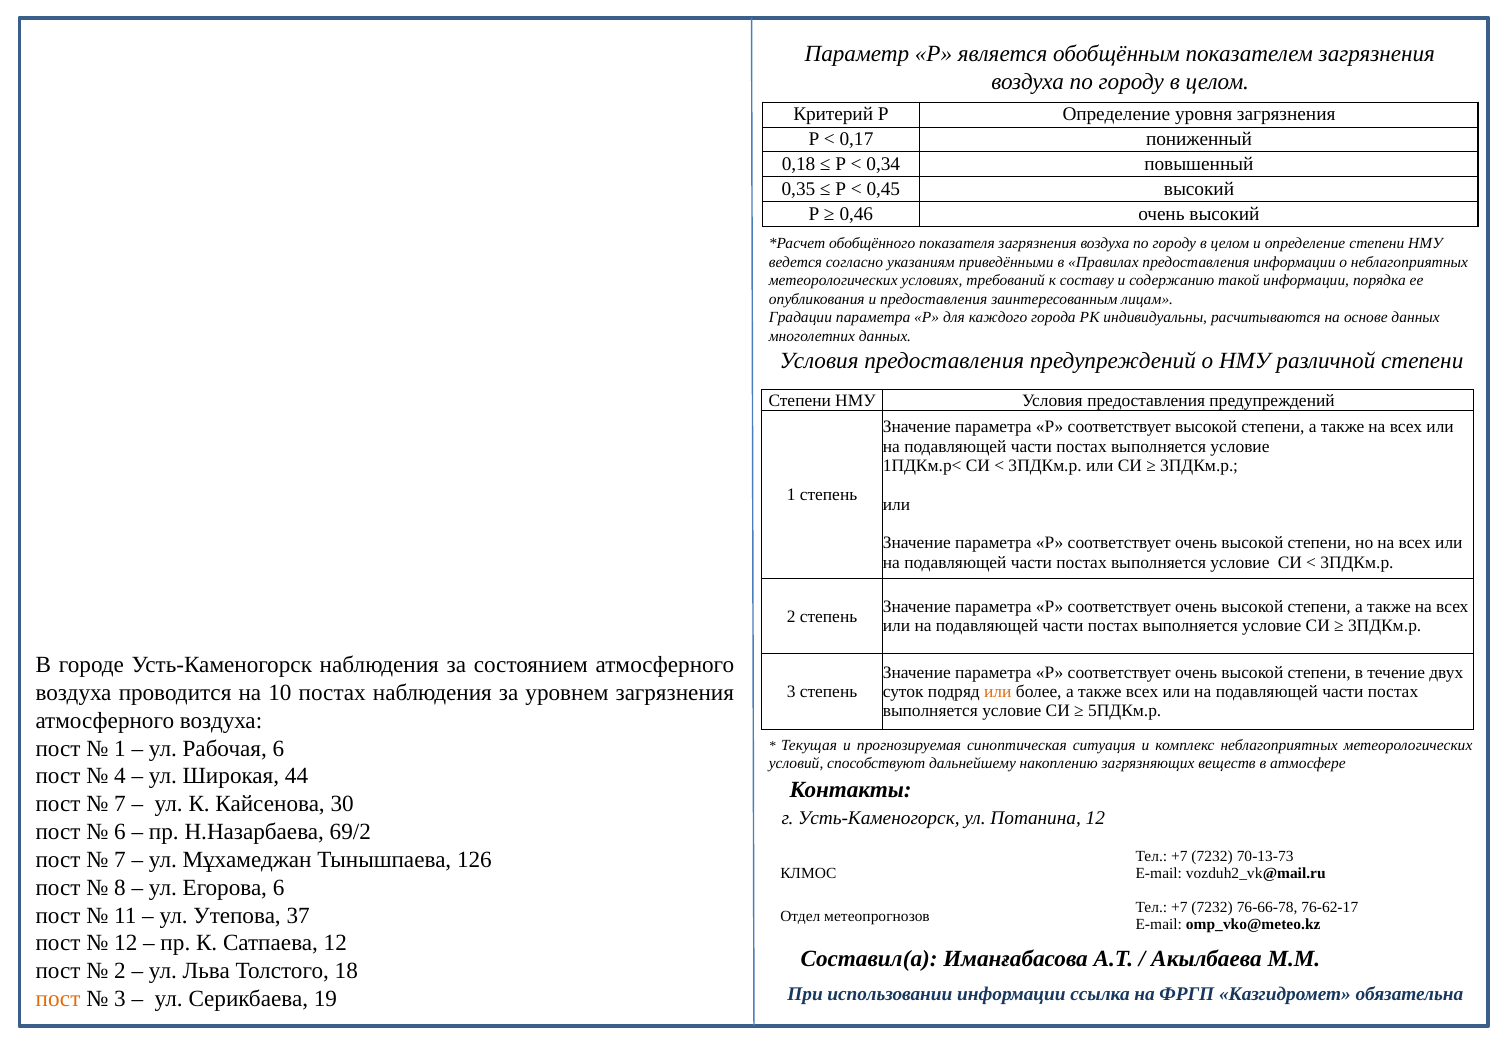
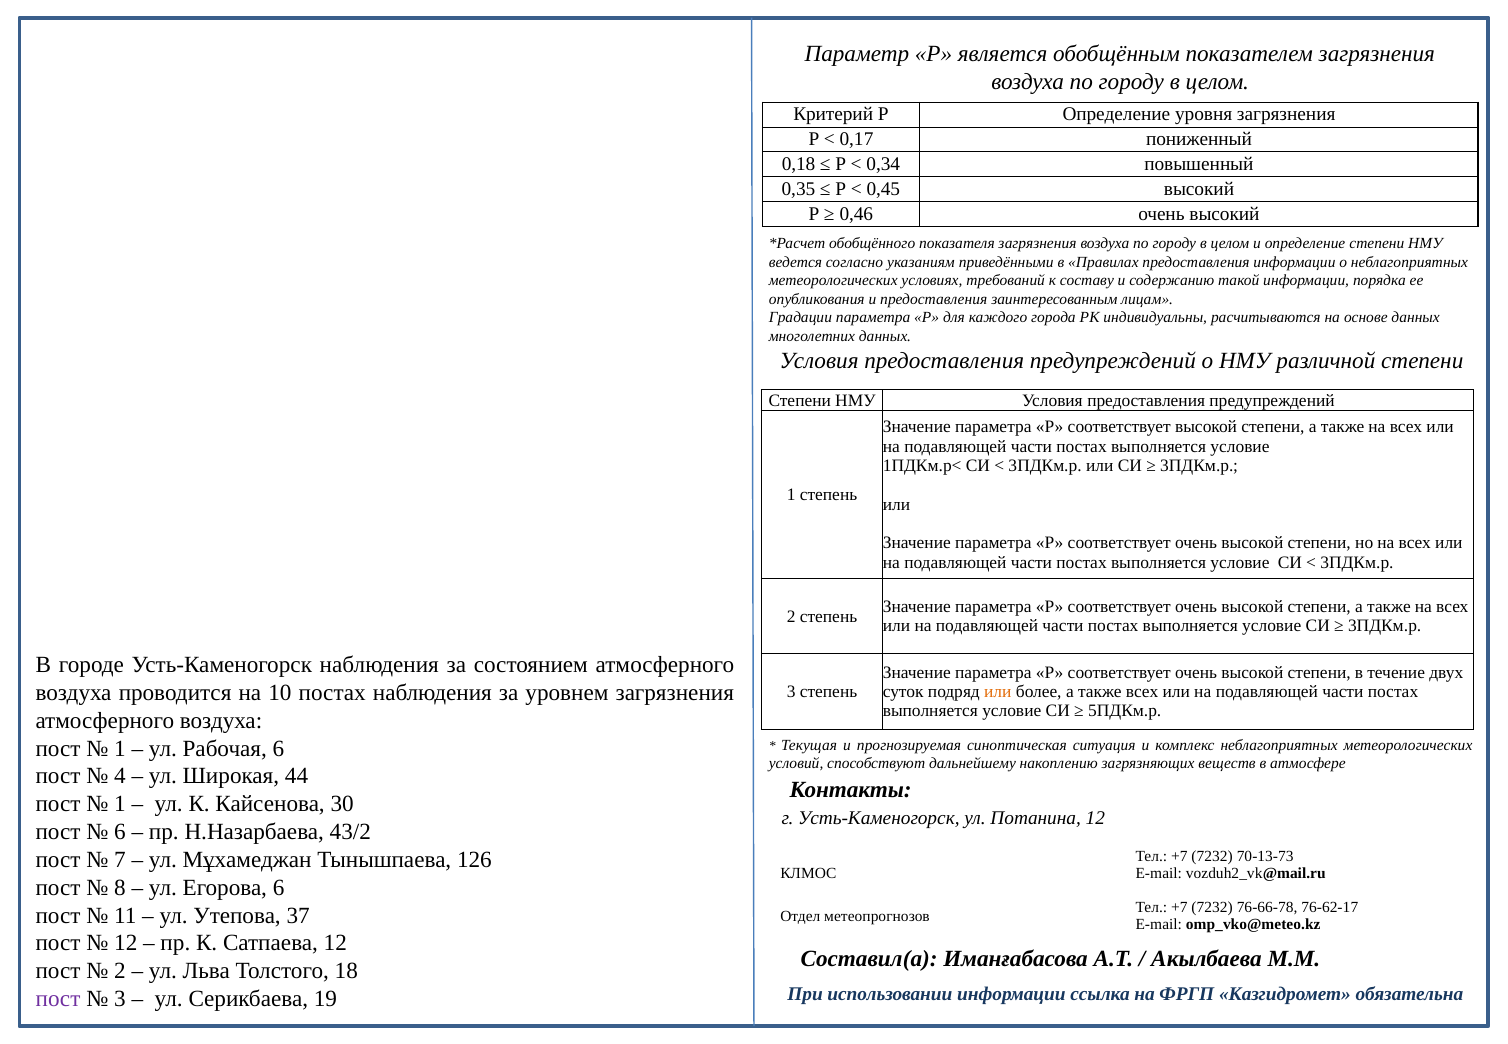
7 at (120, 804): 7 -> 1
69/2: 69/2 -> 43/2
пост at (58, 999) colour: orange -> purple
